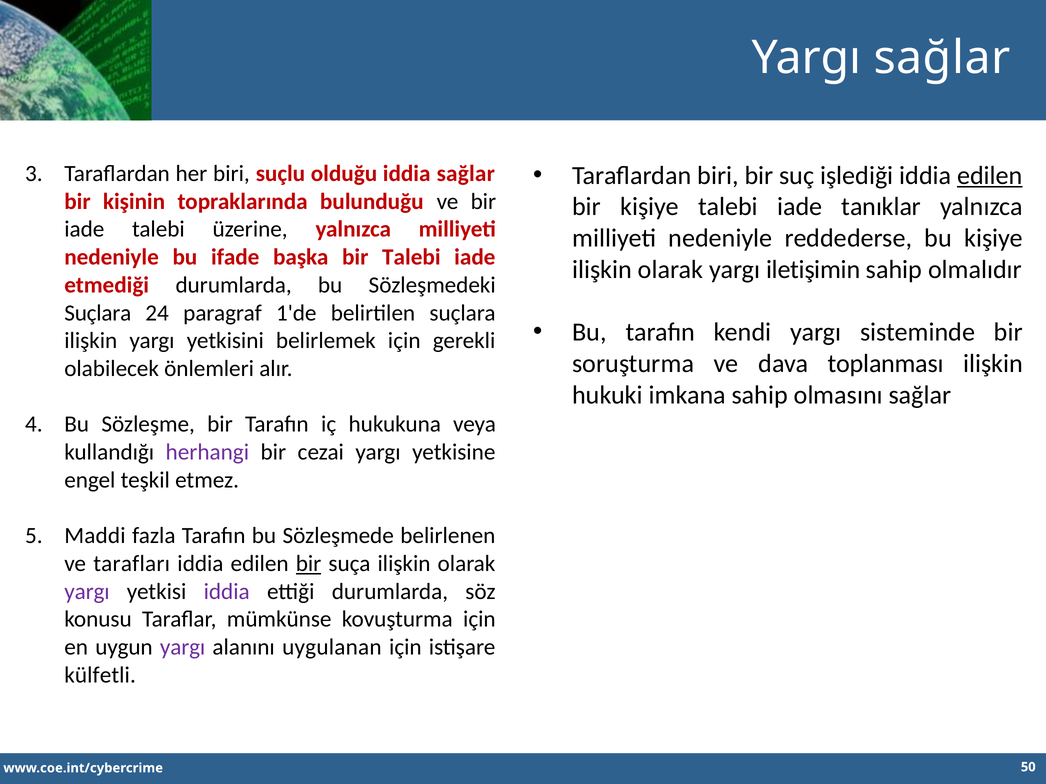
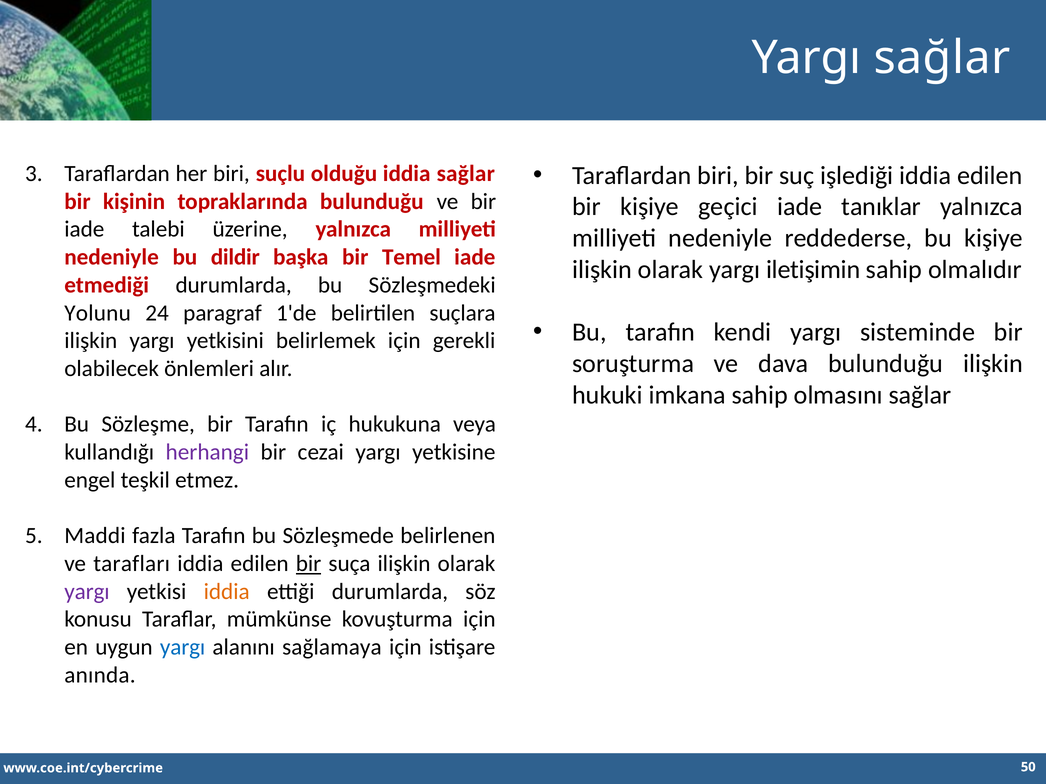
edilen at (990, 176) underline: present -> none
kişiye talebi: talebi -> geçici
ifade: ifade -> dildir
bir Talebi: Talebi -> Temel
Suçlara at (98, 313): Suçlara -> Yolunu
dava toplanması: toplanması -> bulunduğu
iddia at (227, 592) colour: purple -> orange
yargı at (183, 648) colour: purple -> blue
uygulanan: uygulanan -> sağlamaya
külfetli: külfetli -> anında
